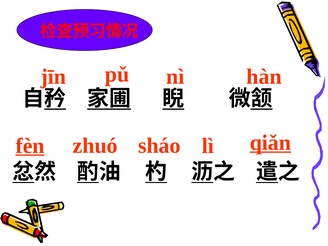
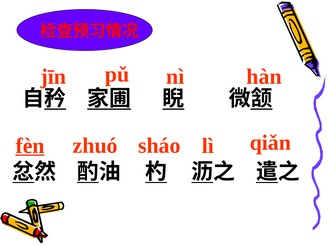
qiǎn underline: present -> none
